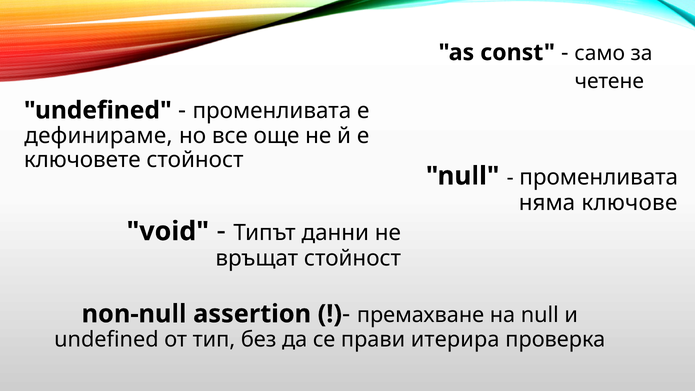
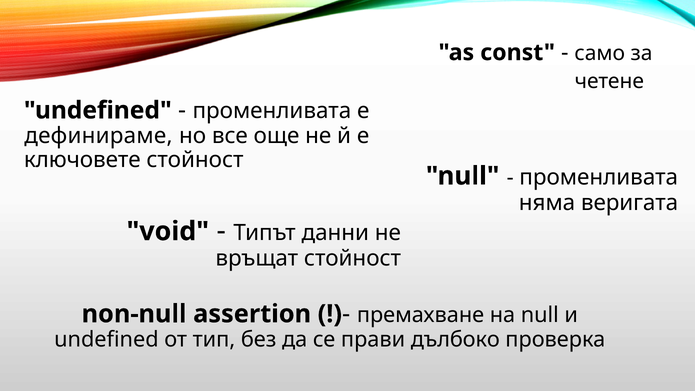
ключове: ключове -> веригата
итерира: итерира -> дълбоко
